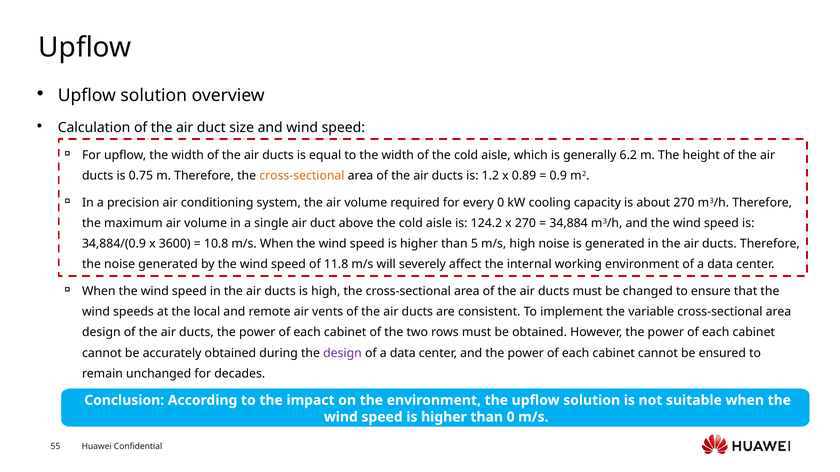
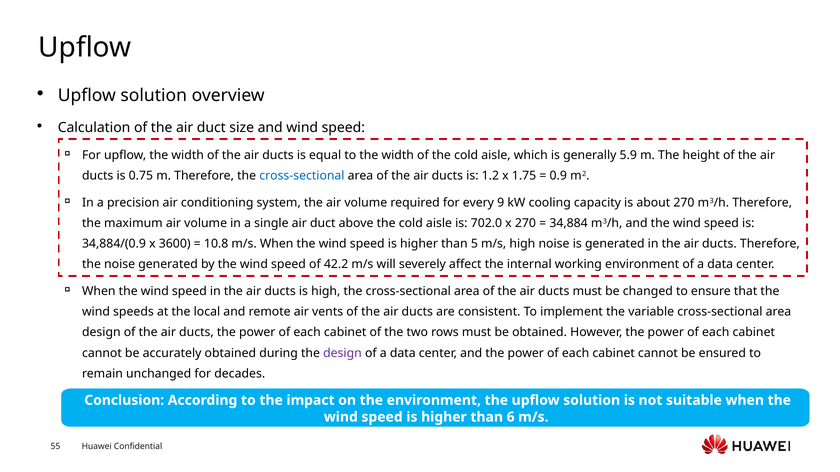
6.2: 6.2 -> 5.9
cross-sectional at (302, 176) colour: orange -> blue
0.89: 0.89 -> 1.75
every 0: 0 -> 9
124.2: 124.2 -> 702.0
11.8: 11.8 -> 42.2
than 0: 0 -> 6
